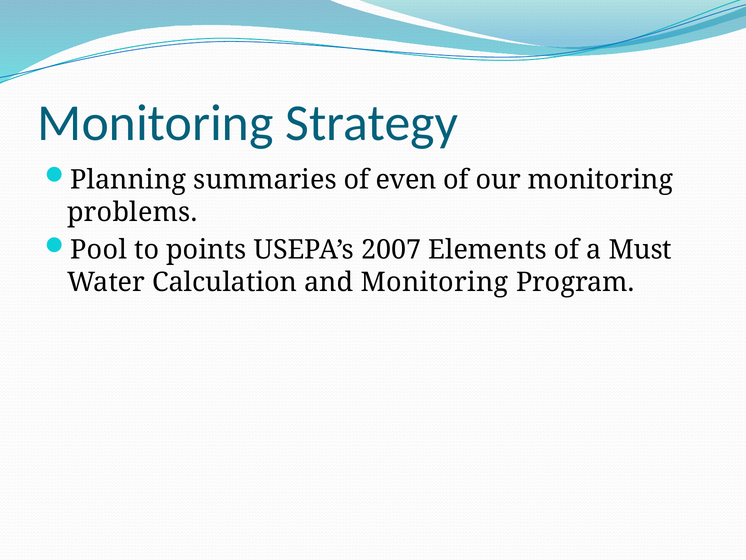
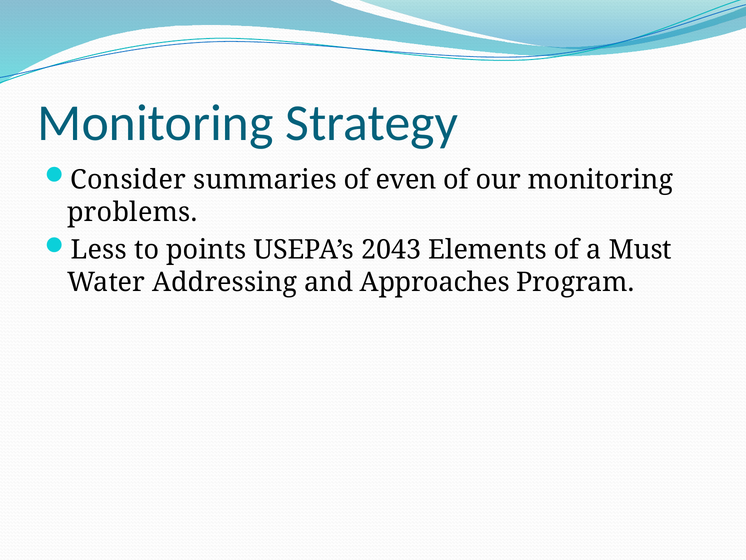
Planning: Planning -> Consider
Pool: Pool -> Less
2007: 2007 -> 2043
Calculation: Calculation -> Addressing
and Monitoring: Monitoring -> Approaches
